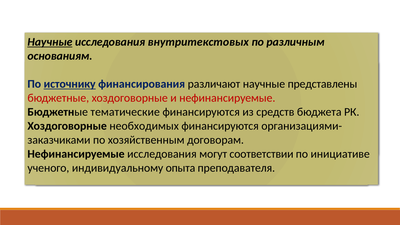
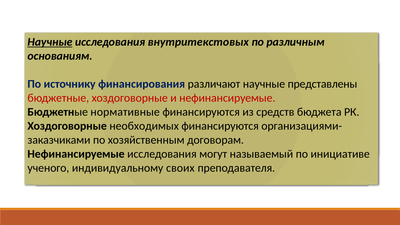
источнику underline: present -> none
тематические: тематические -> нормативные
соответствии: соответствии -> называемый
опыта: опыта -> своих
